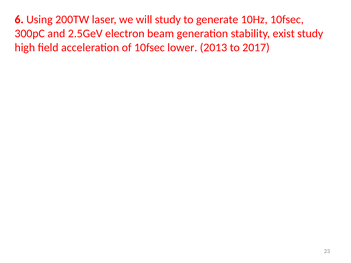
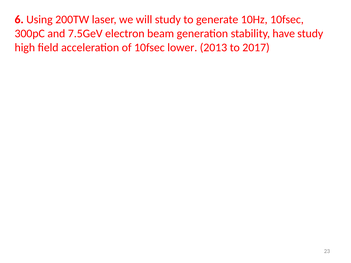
2.5GeV: 2.5GeV -> 7.5GeV
exist: exist -> have
